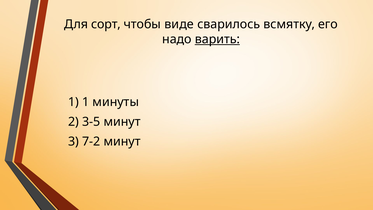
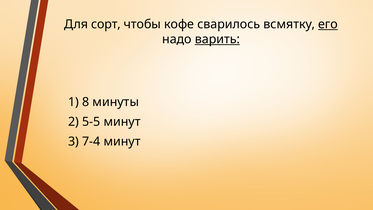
виде: виде -> кофе
его underline: none -> present
1 1: 1 -> 8
3-5: 3-5 -> 5-5
7-2: 7-2 -> 7-4
